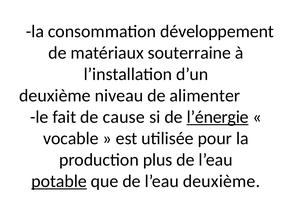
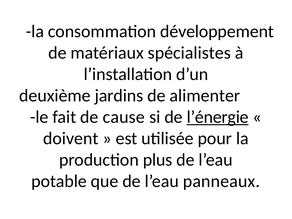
souterraine: souterraine -> spécialistes
niveau: niveau -> jardins
vocable: vocable -> doivent
potable underline: present -> none
l’eau deuxième: deuxième -> panneaux
